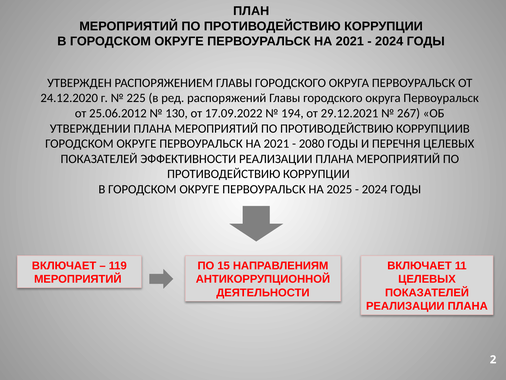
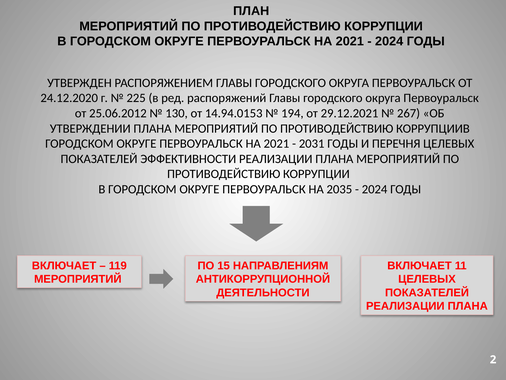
17.09.2022: 17.09.2022 -> 14.94.0153
2080: 2080 -> 2031
2025: 2025 -> 2035
